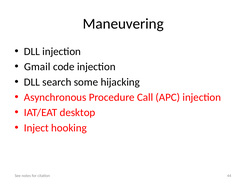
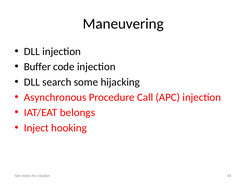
Gmail: Gmail -> Buffer
desktop: desktop -> belongs
